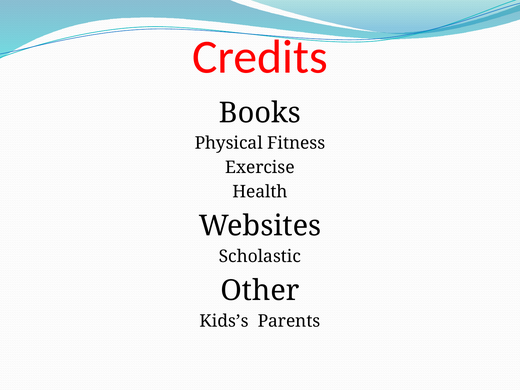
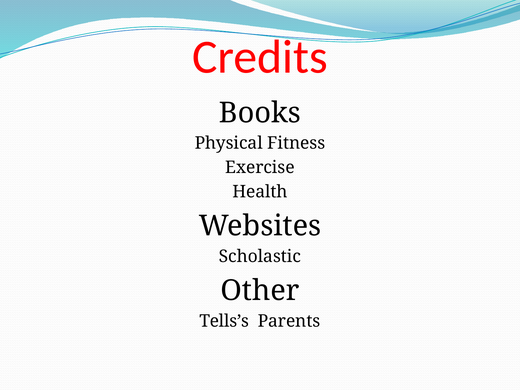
Kids’s: Kids’s -> Tells’s
